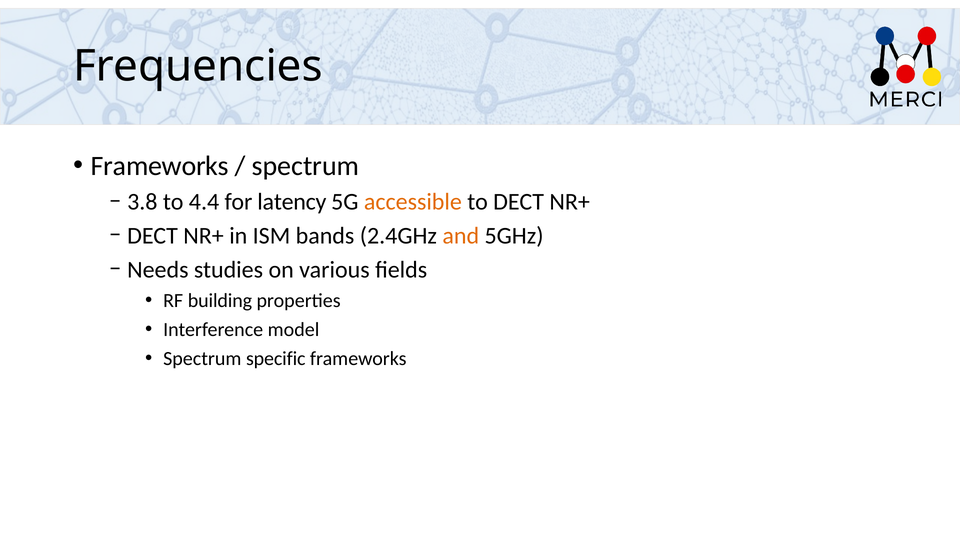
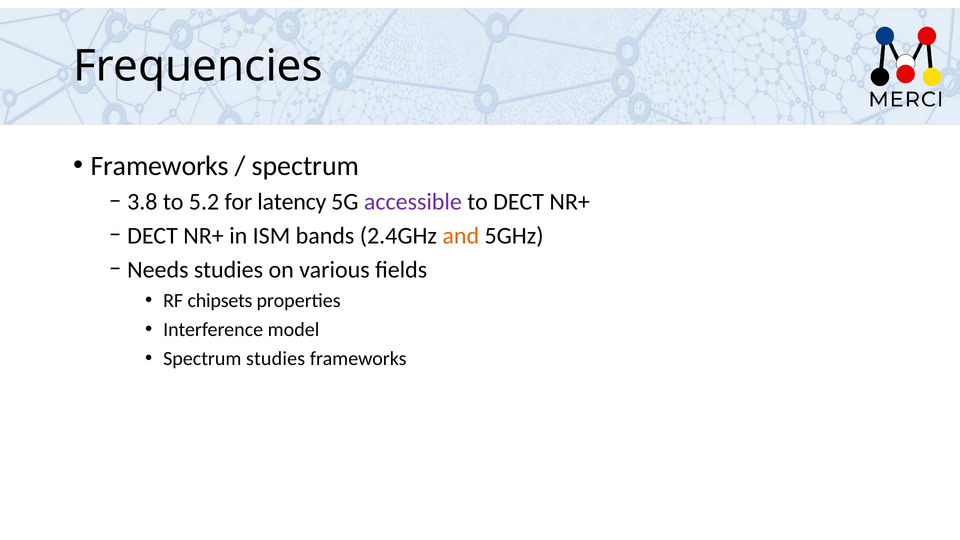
4.4: 4.4 -> 5.2
accessible colour: orange -> purple
building: building -> chipsets
Spectrum specific: specific -> studies
